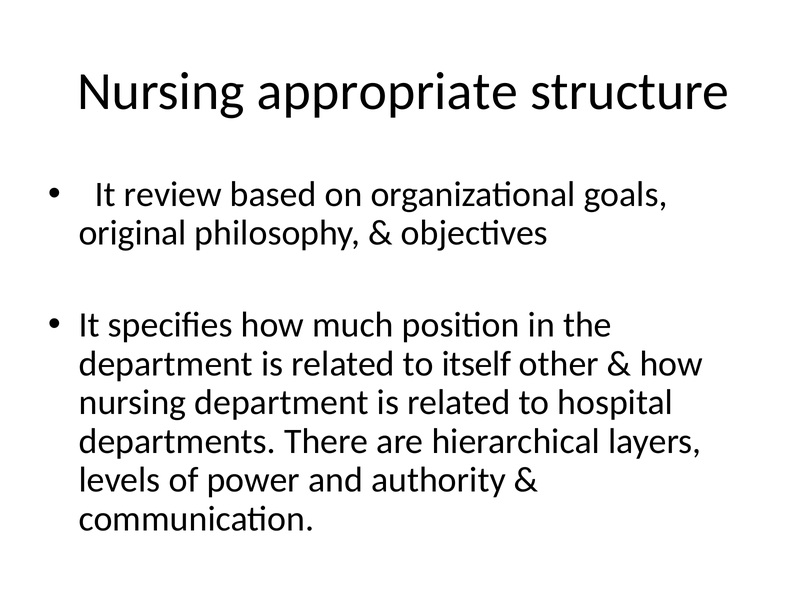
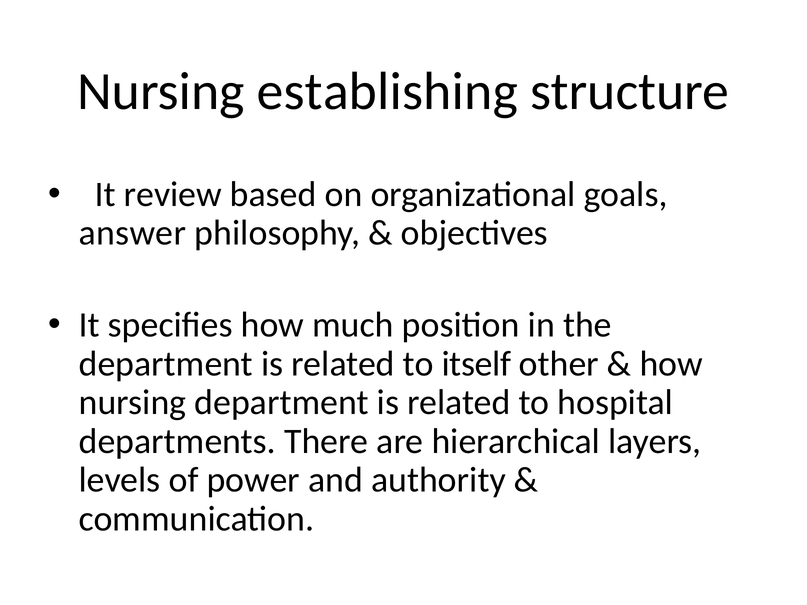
appropriate: appropriate -> establishing
original: original -> answer
